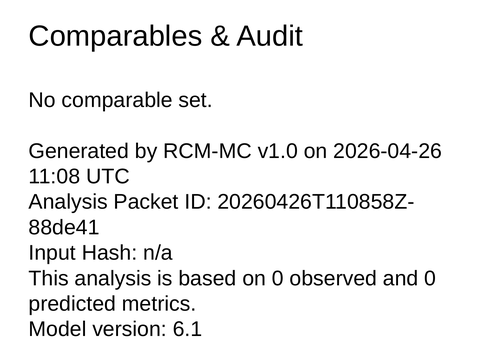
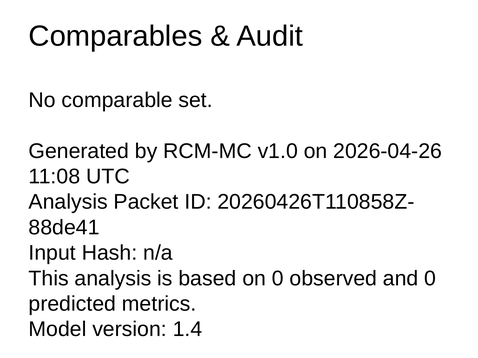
6.1: 6.1 -> 1.4
